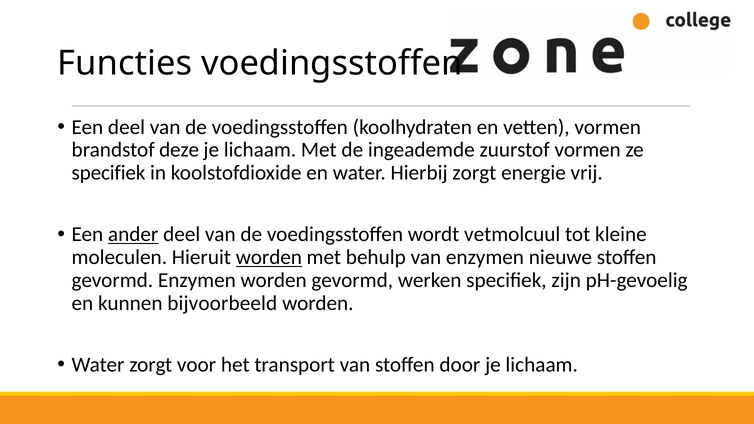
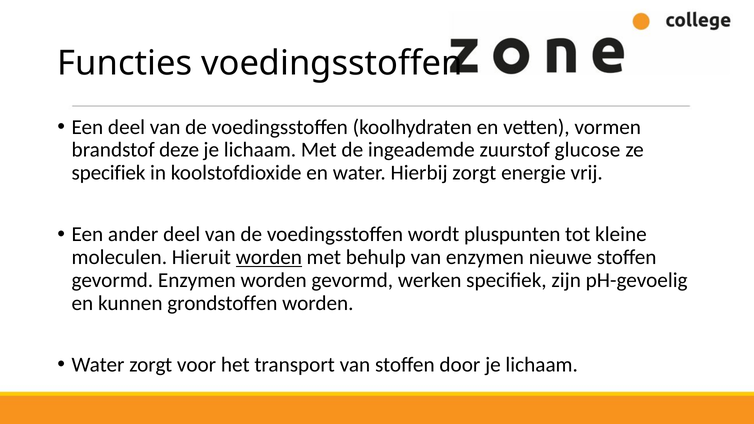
zuurstof vormen: vormen -> glucose
ander underline: present -> none
vetmolcuul: vetmolcuul -> pluspunten
bijvoorbeeld: bijvoorbeeld -> grondstoffen
